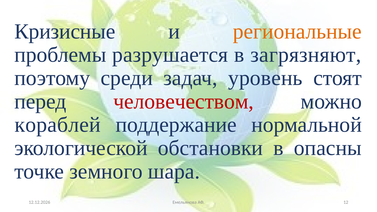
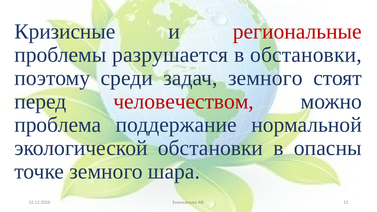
региональные colour: orange -> red
в загрязняют: загрязняют -> обстановки
задач уровень: уровень -> земного
кораблей: кораблей -> проблема
